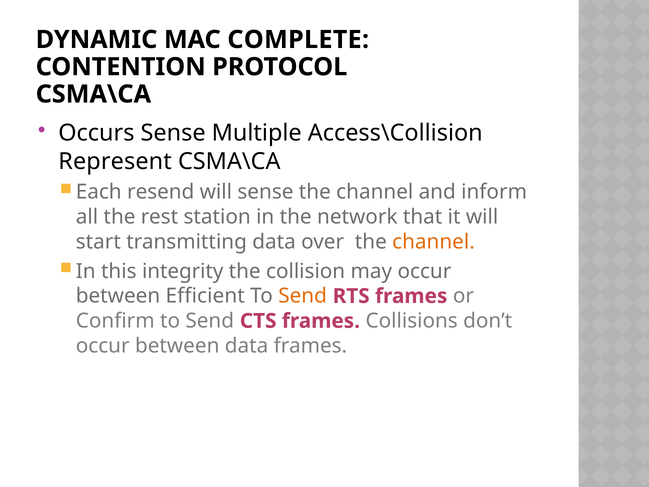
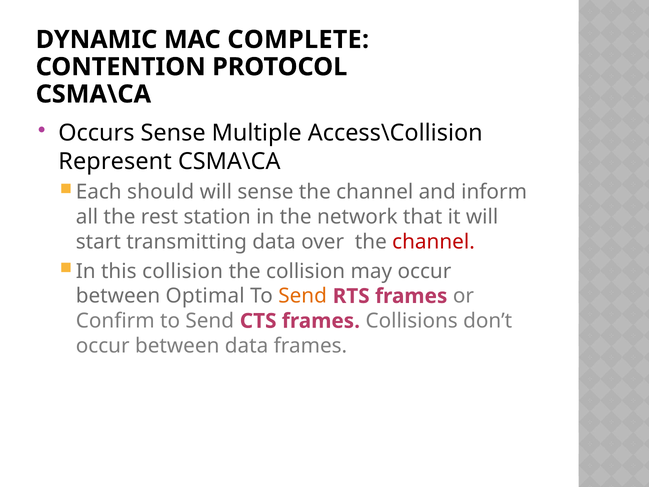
resend: resend -> should
channel at (434, 242) colour: orange -> red
this integrity: integrity -> collision
Efficient: Efficient -> Optimal
